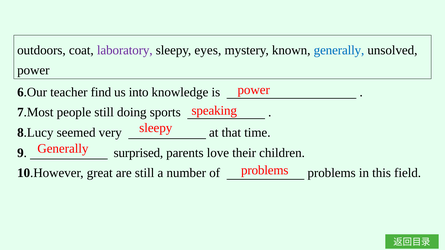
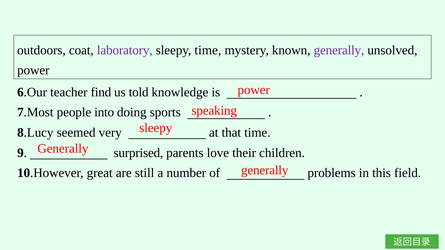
sleepy eyes: eyes -> time
generally at (339, 50) colour: blue -> purple
into: into -> told
people still: still -> into
problems at (265, 170): problems -> generally
